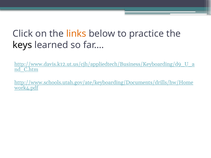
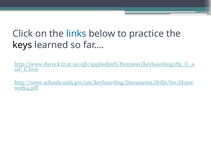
links colour: orange -> blue
